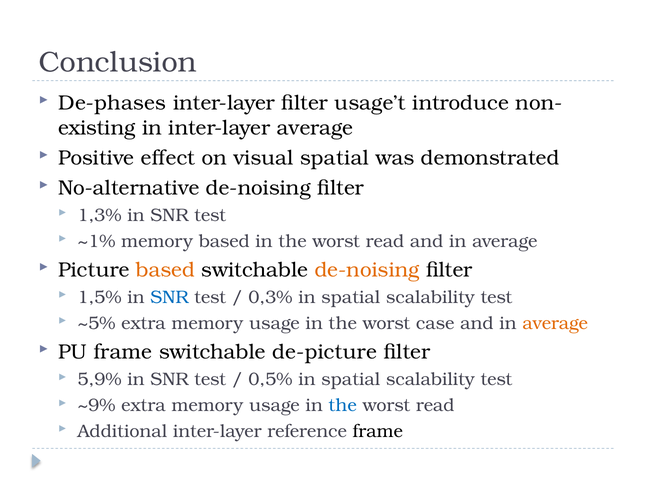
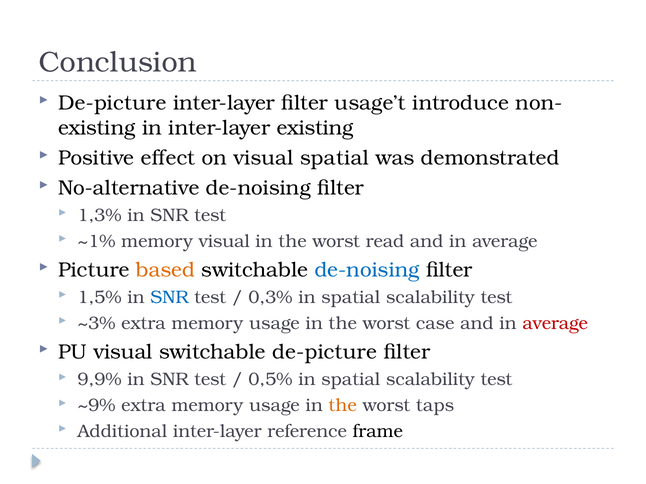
De-phases at (112, 103): De-phases -> De-picture
inter-layer average: average -> existing
memory based: based -> visual
de-noising at (367, 270) colour: orange -> blue
~5%: ~5% -> ~3%
average at (555, 324) colour: orange -> red
PU frame: frame -> visual
5,9%: 5,9% -> 9,9%
the at (343, 406) colour: blue -> orange
read at (435, 406): read -> taps
